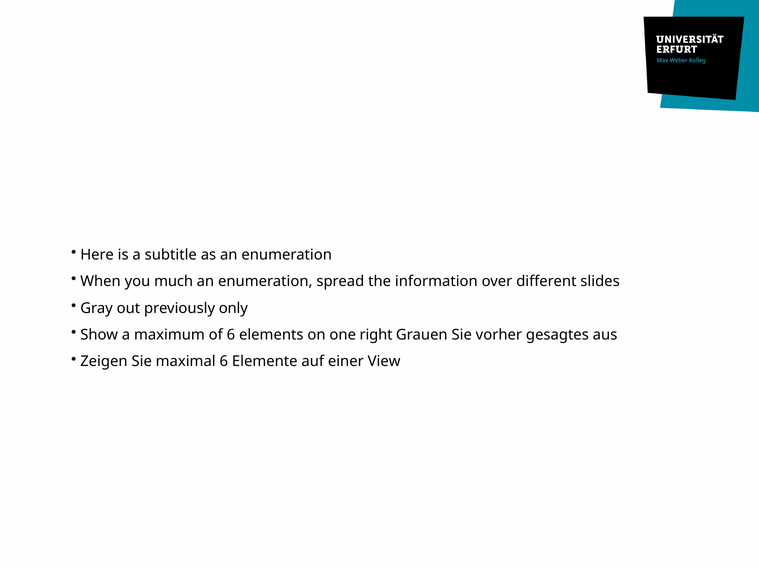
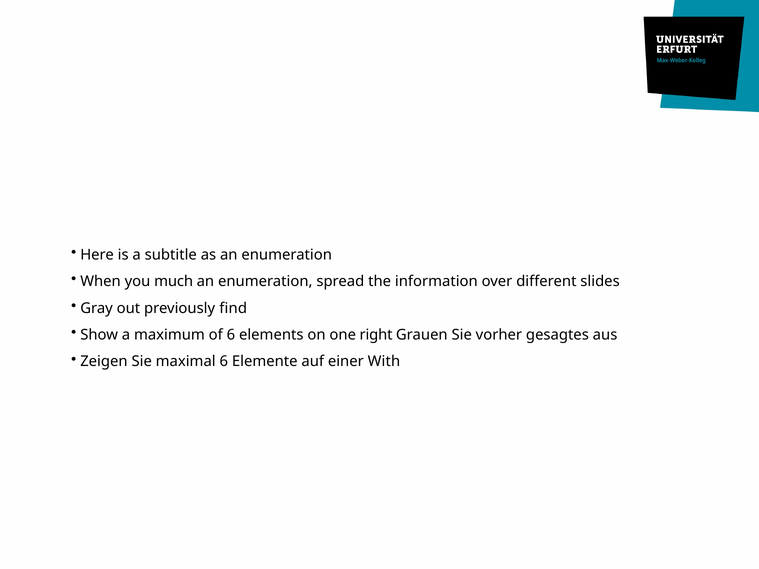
only: only -> find
View: View -> With
